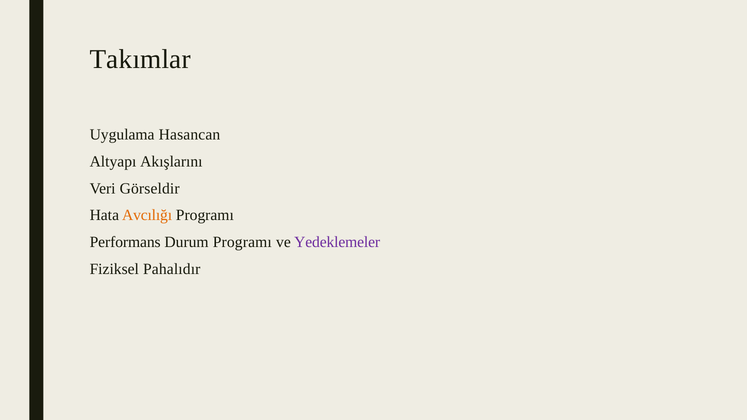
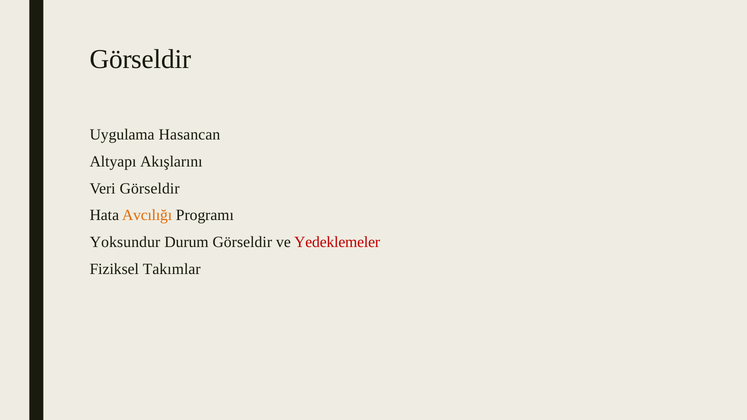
Takımlar at (140, 59): Takımlar -> Görseldir
Performans: Performans -> Yoksundur
Durum Programı: Programı -> Görseldir
Yedeklemeler colour: purple -> red
Pahalıdır: Pahalıdır -> Takımlar
